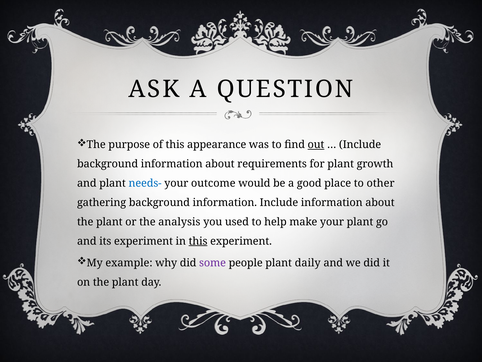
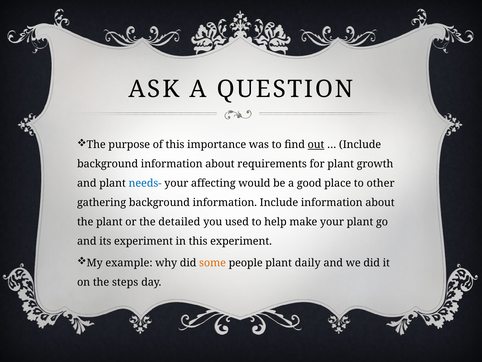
appearance: appearance -> importance
outcome: outcome -> affecting
analysis: analysis -> detailed
this at (198, 241) underline: present -> none
some colour: purple -> orange
on the plant: plant -> steps
